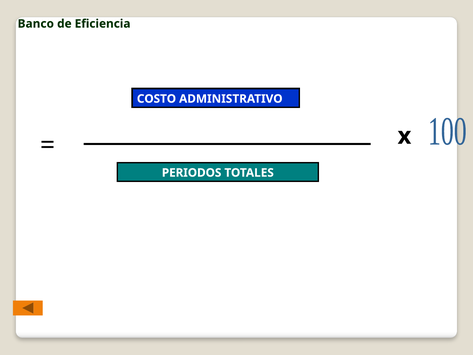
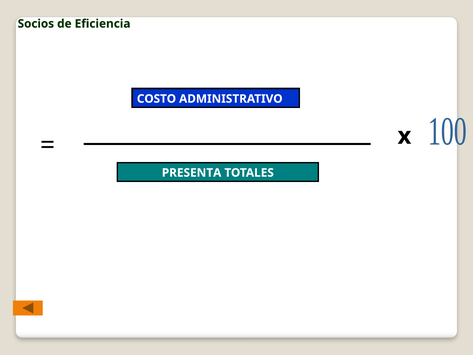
Banco: Banco -> Socios
PERIODOS: PERIODOS -> PRESENTA
